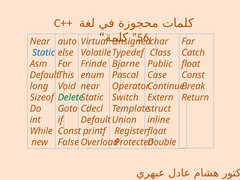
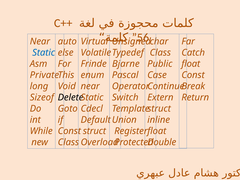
Default at (45, 75): Default -> Private
Delete colour: green -> black
printf at (94, 131): printf -> struct
False at (68, 142): False -> Class
